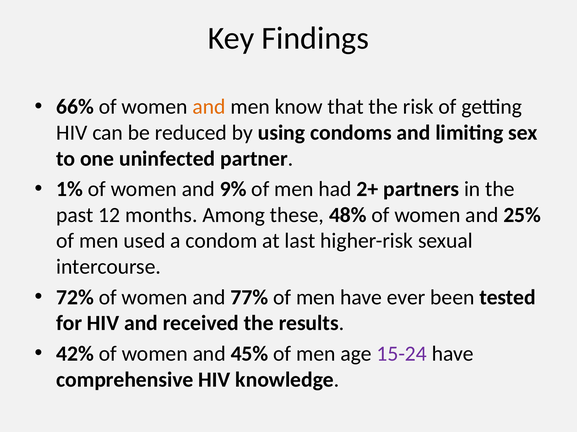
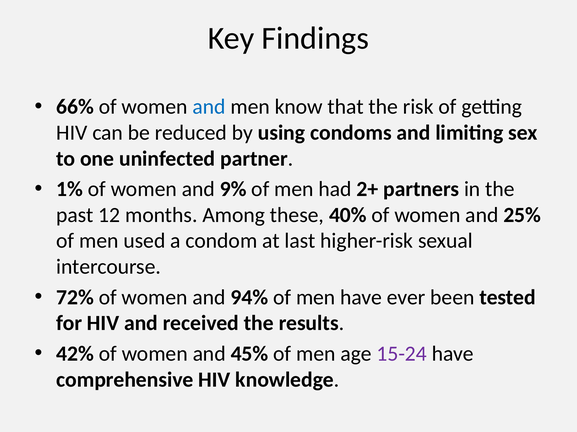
and at (209, 107) colour: orange -> blue
48%: 48% -> 40%
77%: 77% -> 94%
